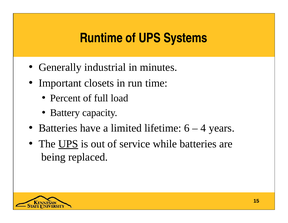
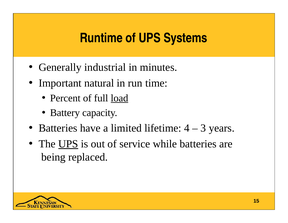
closets: closets -> natural
load underline: none -> present
6: 6 -> 4
4: 4 -> 3
